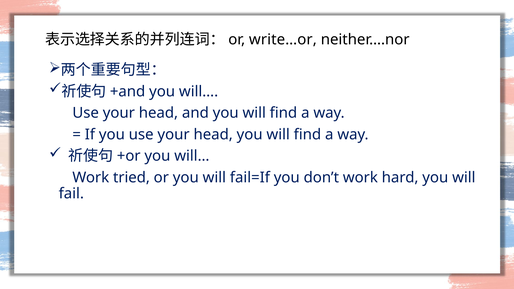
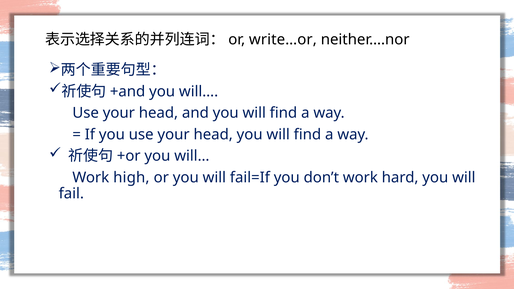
tried: tried -> high
